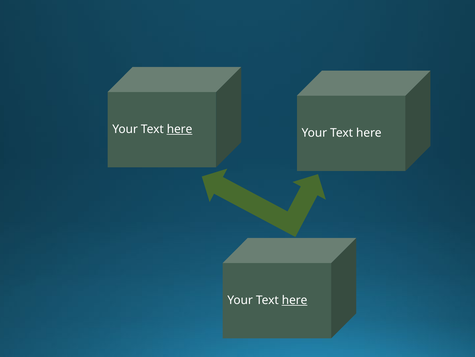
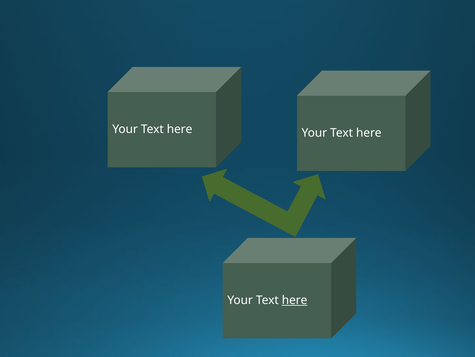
here at (180, 129) underline: present -> none
